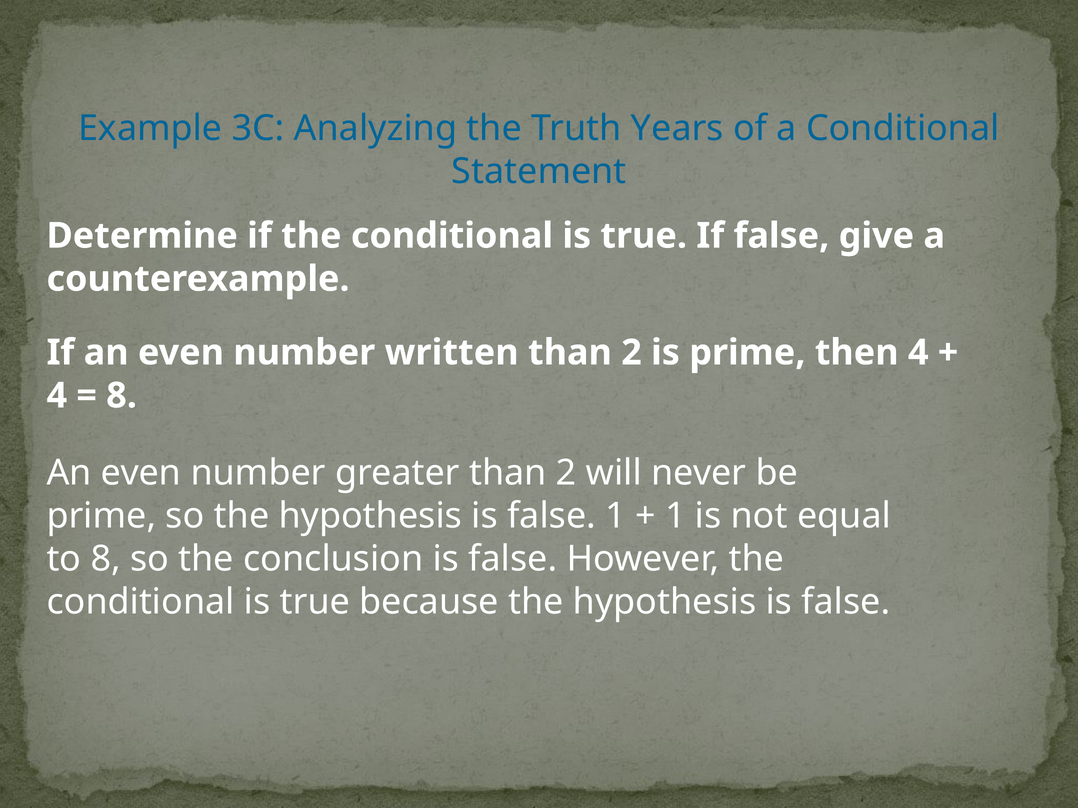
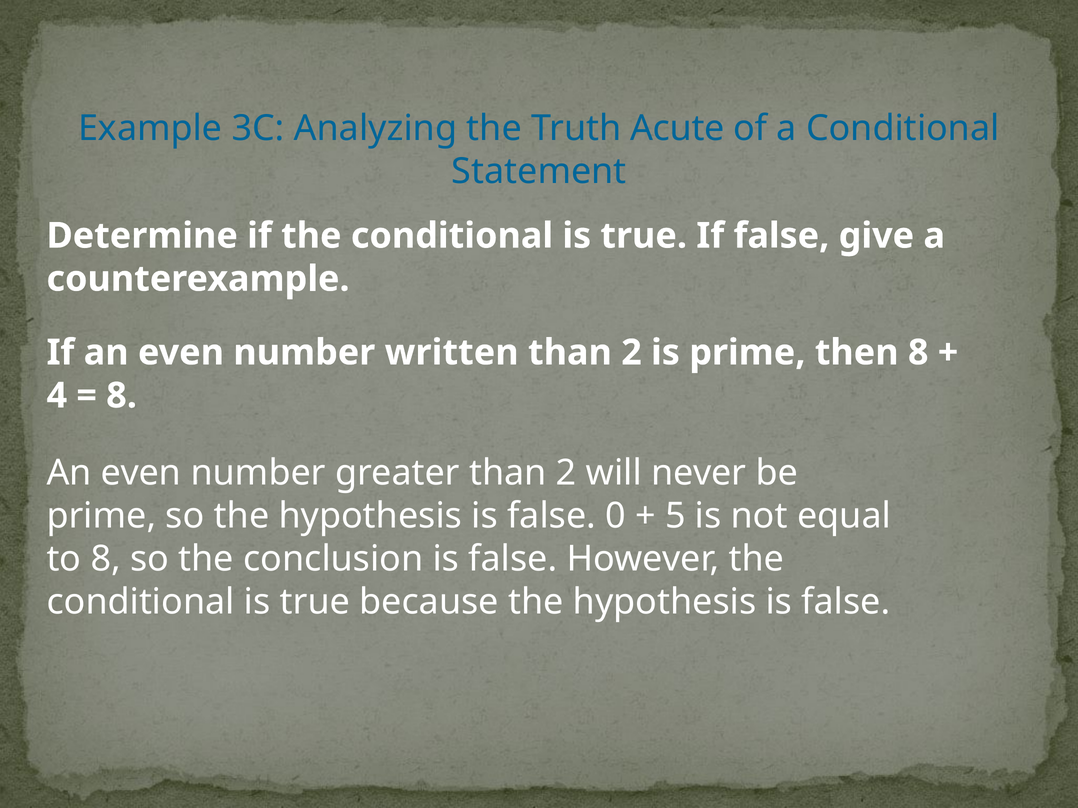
Years: Years -> Acute
then 4: 4 -> 8
false 1: 1 -> 0
1 at (675, 516): 1 -> 5
